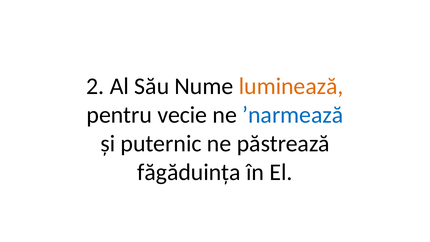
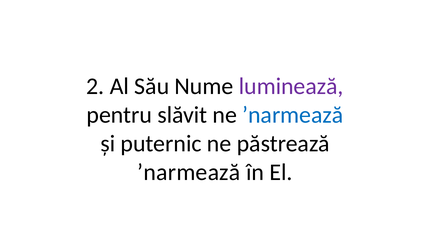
luminează colour: orange -> purple
vecie: vecie -> slăvit
făgăduința at (189, 172): făgăduința -> ʼnarmează
